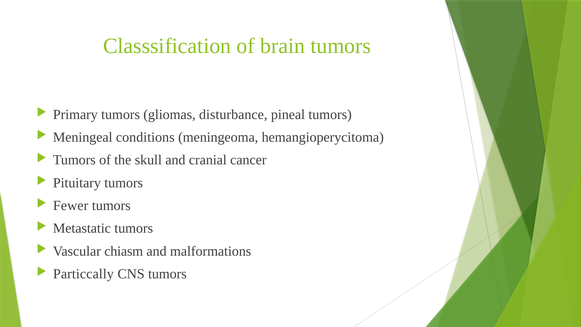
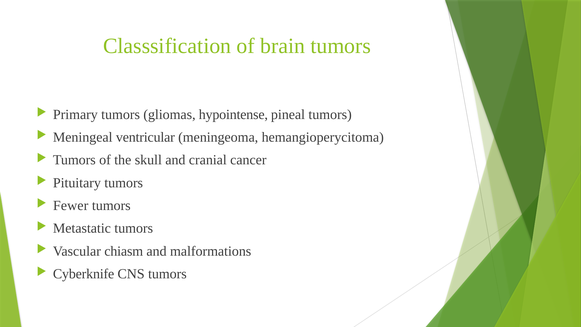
disturbance: disturbance -> hypointense
conditions: conditions -> ventricular
Particcally: Particcally -> Cyberknife
